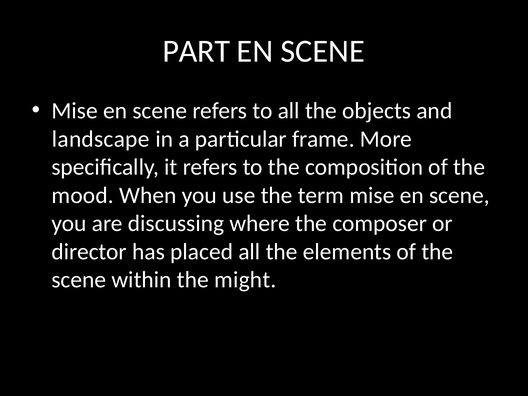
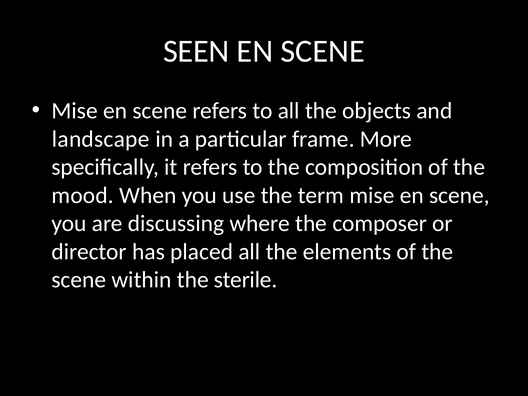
PART: PART -> SEEN
might: might -> sterile
